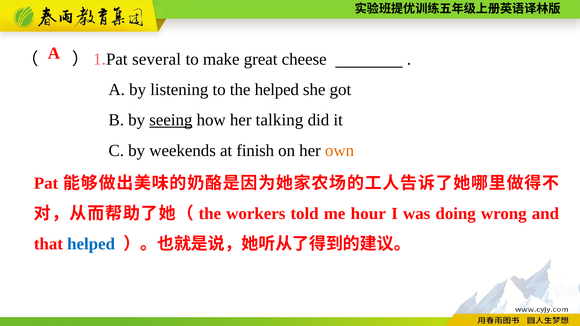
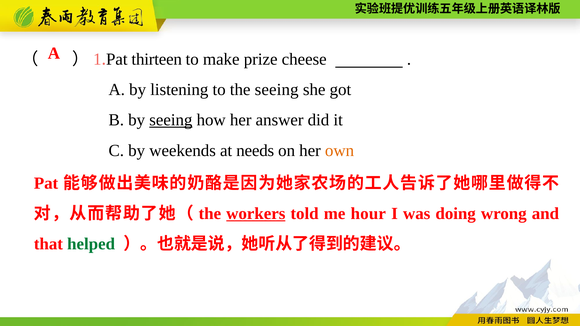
several: several -> thirteen
great: great -> prize
the helped: helped -> seeing
talking: talking -> answer
finish: finish -> needs
workers underline: none -> present
helped at (91, 244) colour: blue -> green
